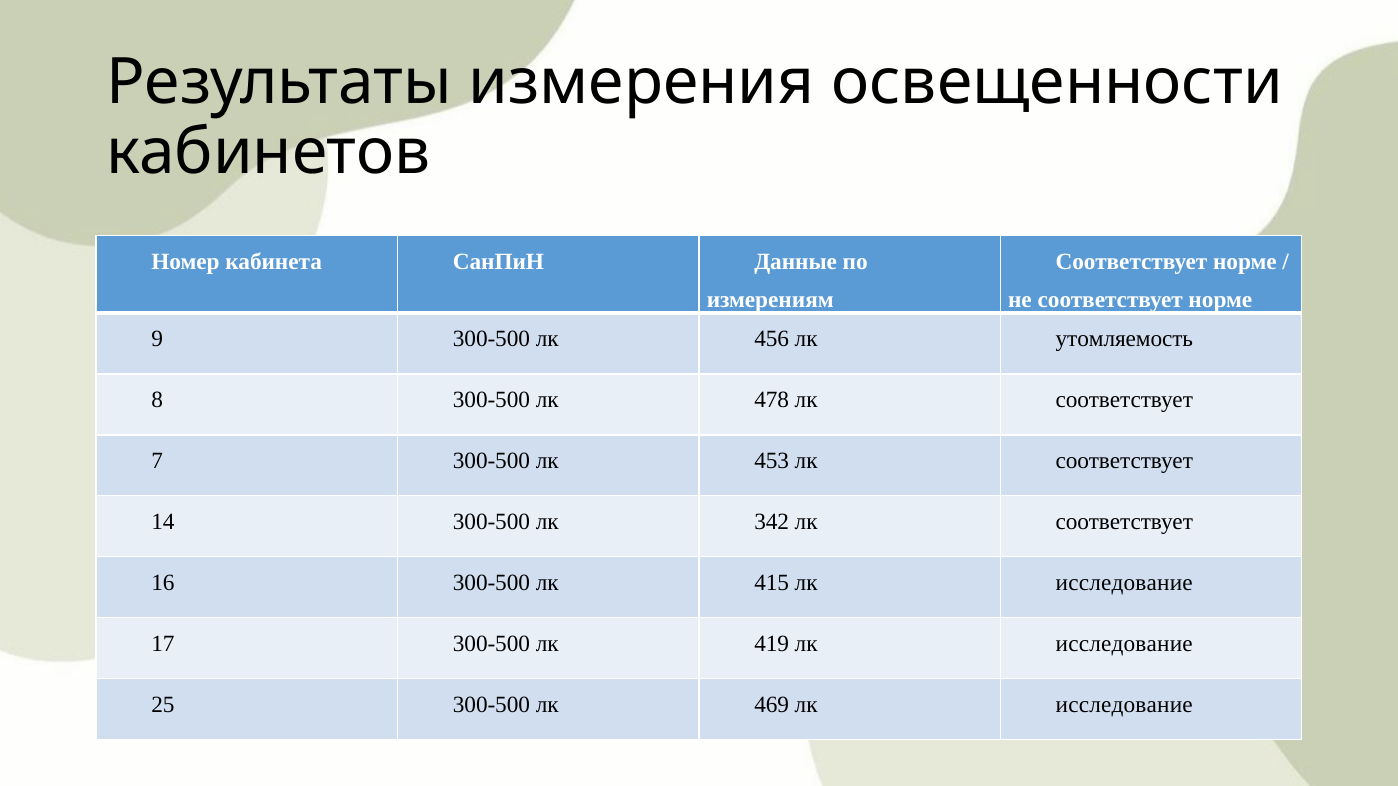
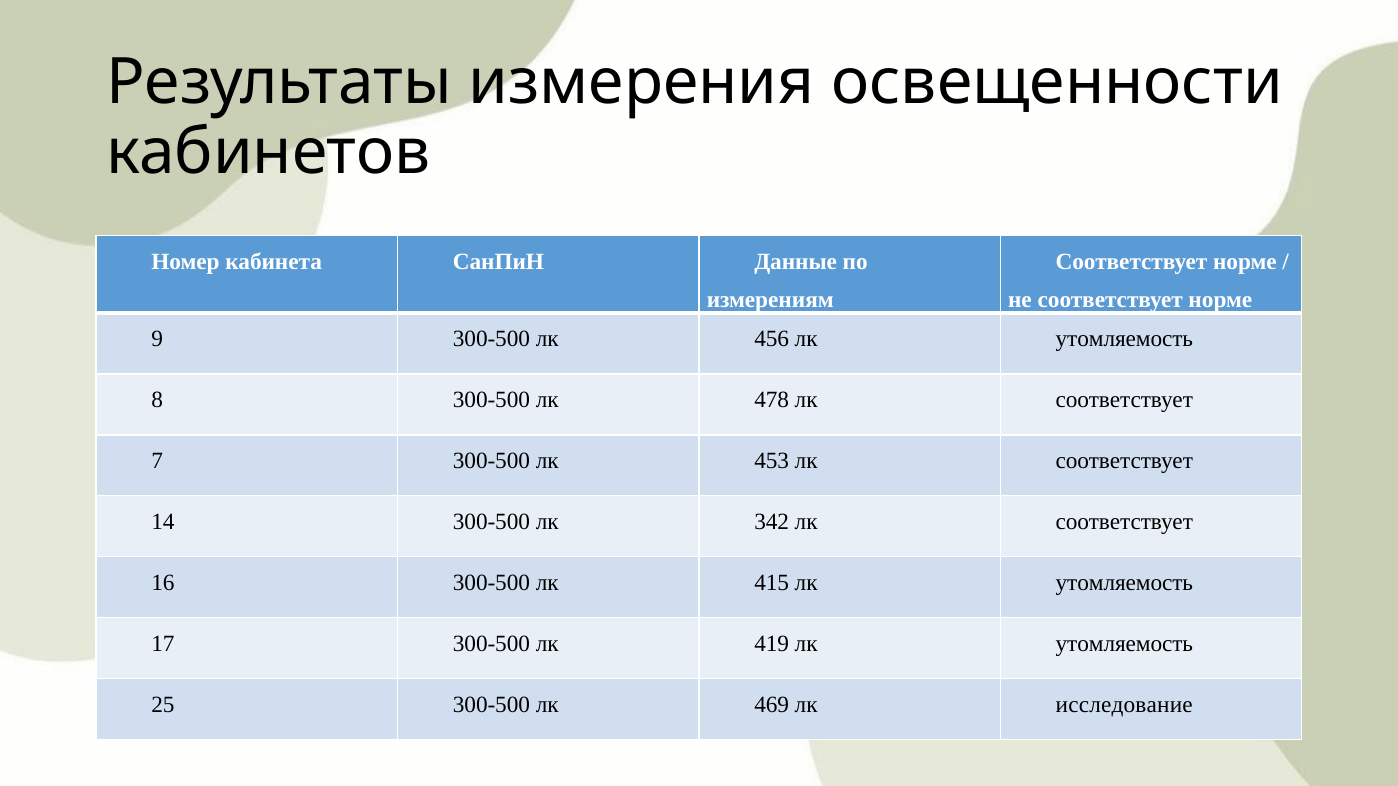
415 лк исследование: исследование -> утомляемость
419 лк исследование: исследование -> утомляемость
